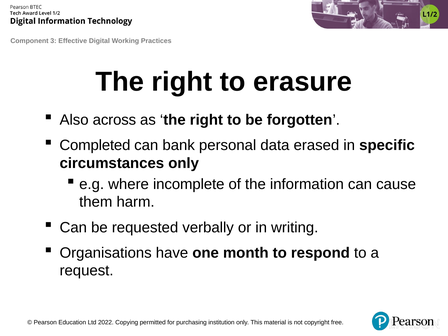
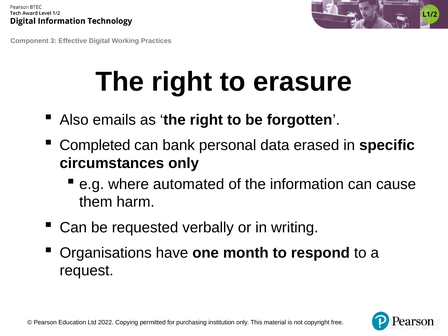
across: across -> emails
incomplete: incomplete -> automated
